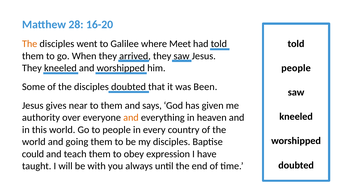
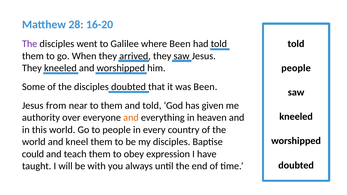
The at (30, 44) colour: orange -> purple
where Meet: Meet -> Been
gives: gives -> from
and says: says -> told
going: going -> kneel
